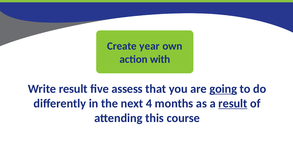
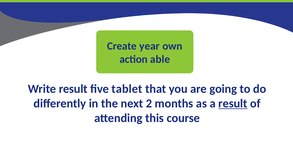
with: with -> able
assess: assess -> tablet
going underline: present -> none
4: 4 -> 2
